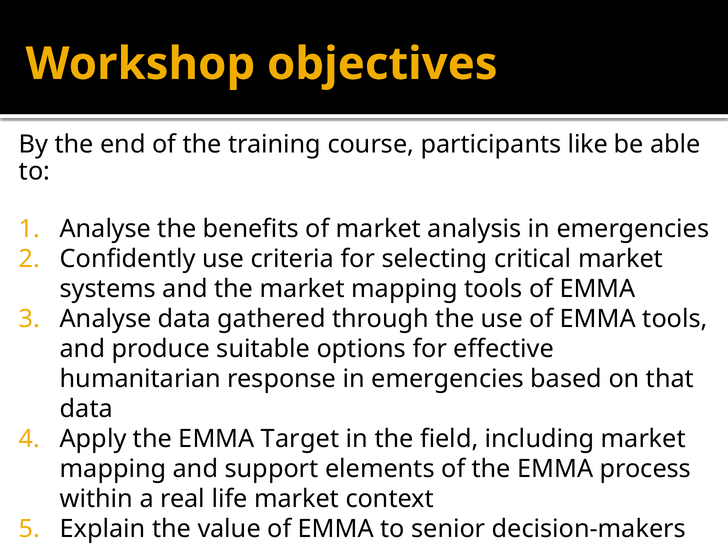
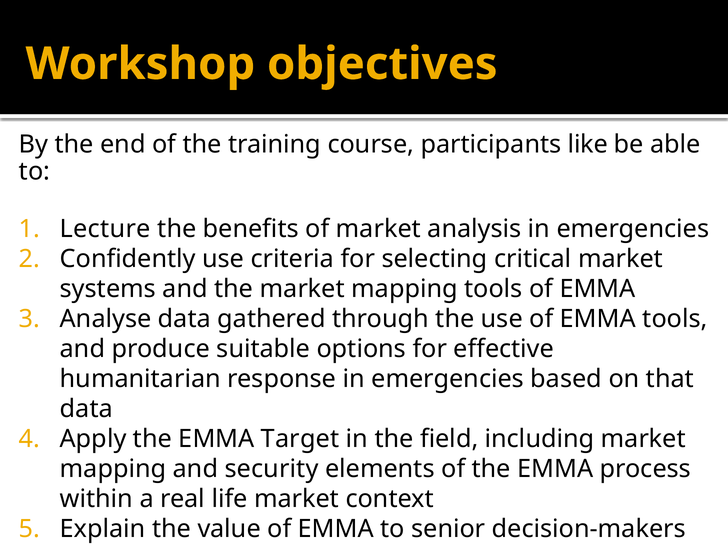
Analyse at (105, 229): Analyse -> Lecture
support: support -> security
